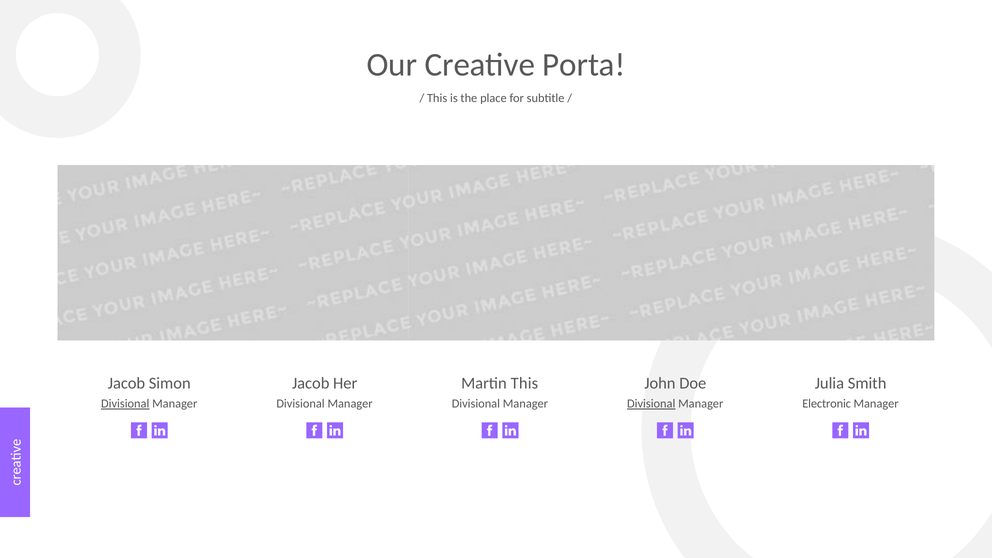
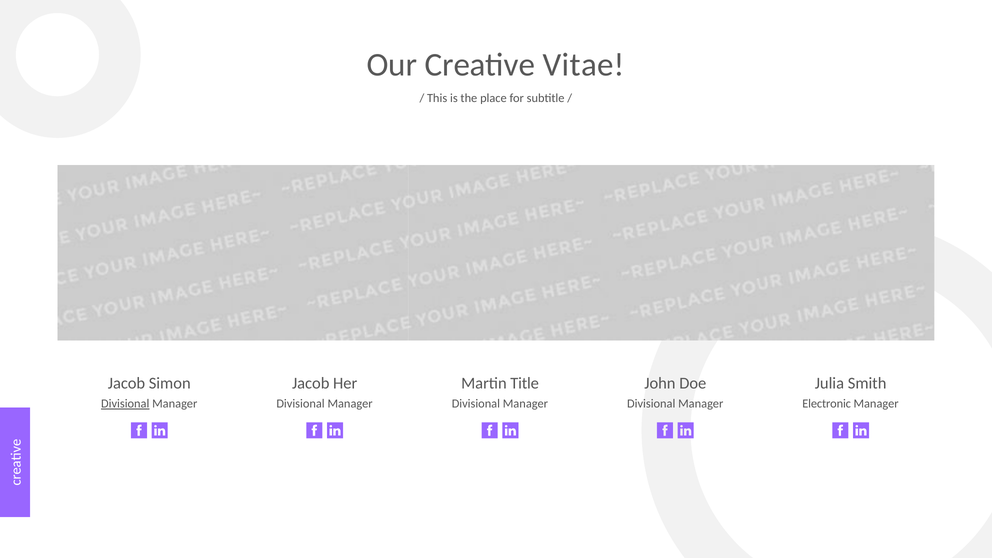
Porta: Porta -> Vitae
Martin This: This -> Title
Divisional at (651, 404) underline: present -> none
